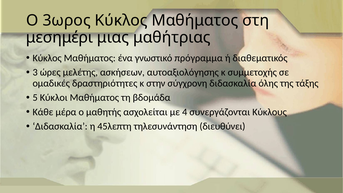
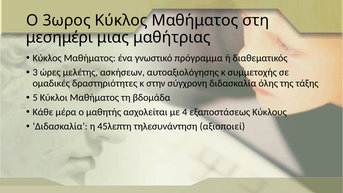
συνεργάζονται: συνεργάζονται -> εξαποστάσεως
διευθύνει: διευθύνει -> αξιοποιεί
